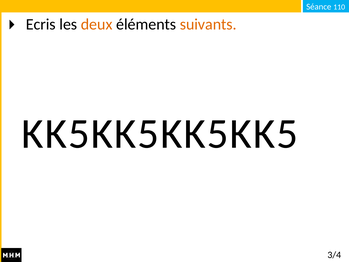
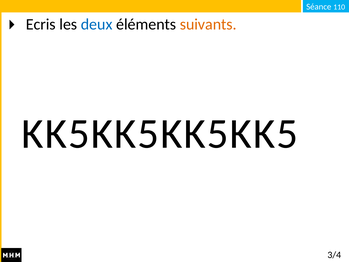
deux colour: orange -> blue
